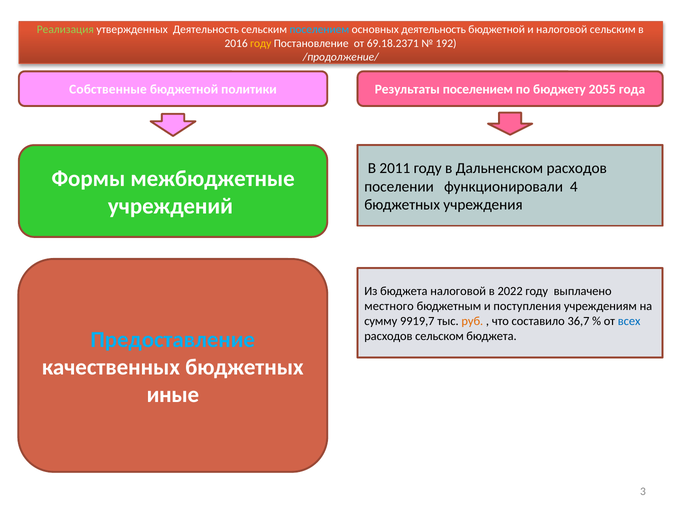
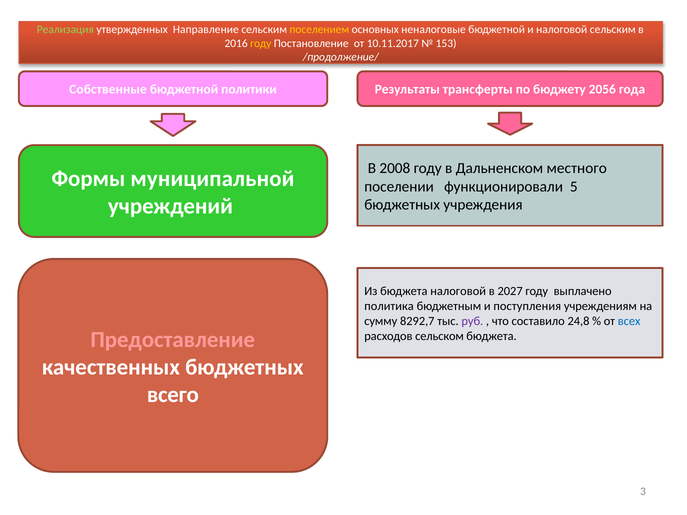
утвержденных Деятельность: Деятельность -> Направление
поселением at (319, 30) colour: light blue -> yellow
основных деятельность: деятельность -> неналоговые
69.18.2371: 69.18.2371 -> 10.11.2017
192: 192 -> 153
Результаты поселением: поселением -> трансферты
2055: 2055 -> 2056
2011: 2011 -> 2008
Дальненском расходов: расходов -> местного
межбюджетные: межбюджетные -> муниципальной
4: 4 -> 5
2022: 2022 -> 2027
местного: местного -> политика
9919,7: 9919,7 -> 8292,7
руб colour: orange -> purple
36,7: 36,7 -> 24,8
Предоставление colour: light blue -> pink
иные: иные -> всего
